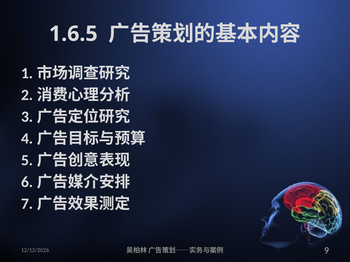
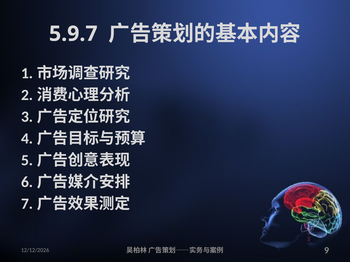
1.6.5: 1.6.5 -> 5.9.7
